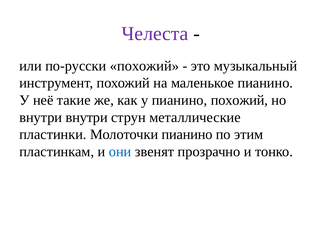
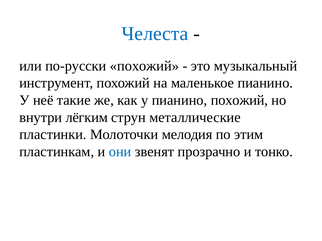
Челеста colour: purple -> blue
внутри внутри: внутри -> лёгким
Молоточки пианино: пианино -> мелодия
